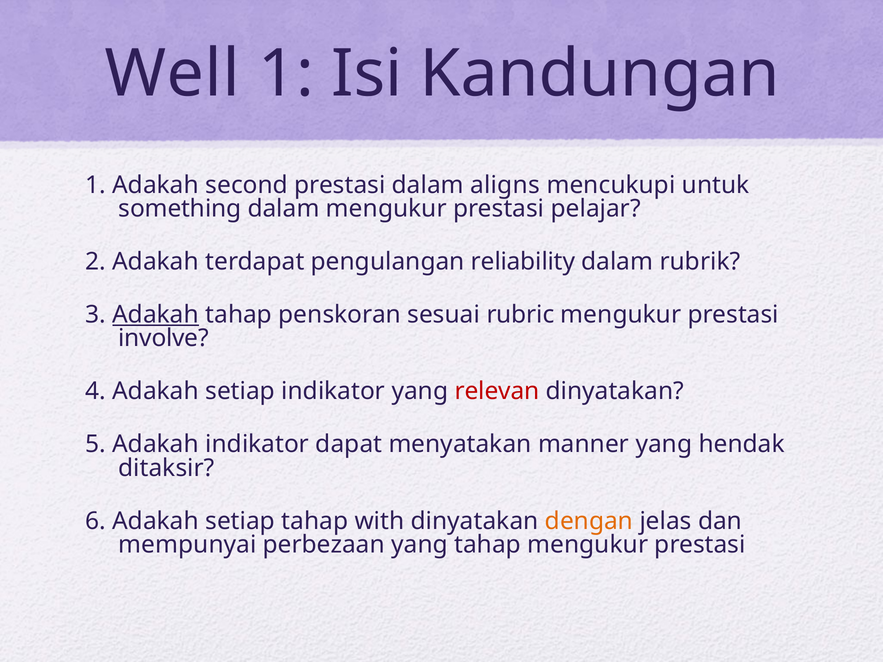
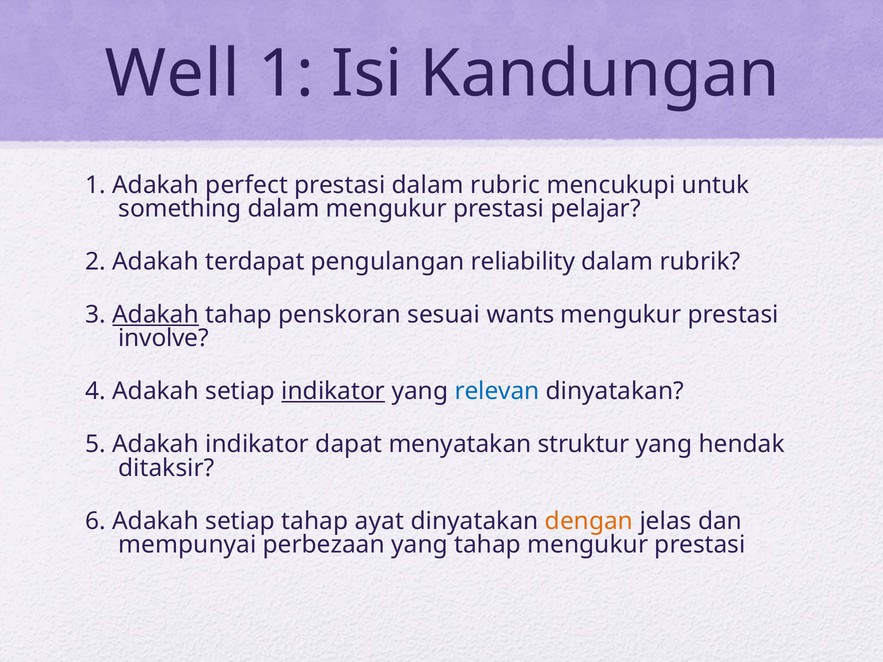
second: second -> perfect
aligns: aligns -> rubric
rubric: rubric -> wants
indikator at (333, 392) underline: none -> present
relevan colour: red -> blue
manner: manner -> struktur
with: with -> ayat
